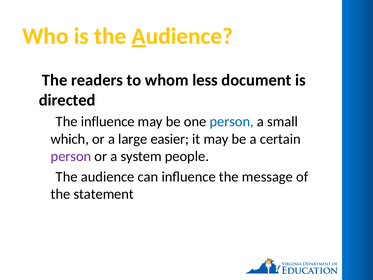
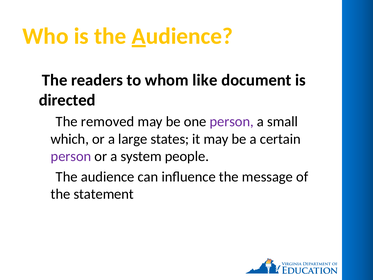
less: less -> like
influence at (108, 121): influence -> removed
person at (232, 121) colour: blue -> purple
easier: easier -> states
